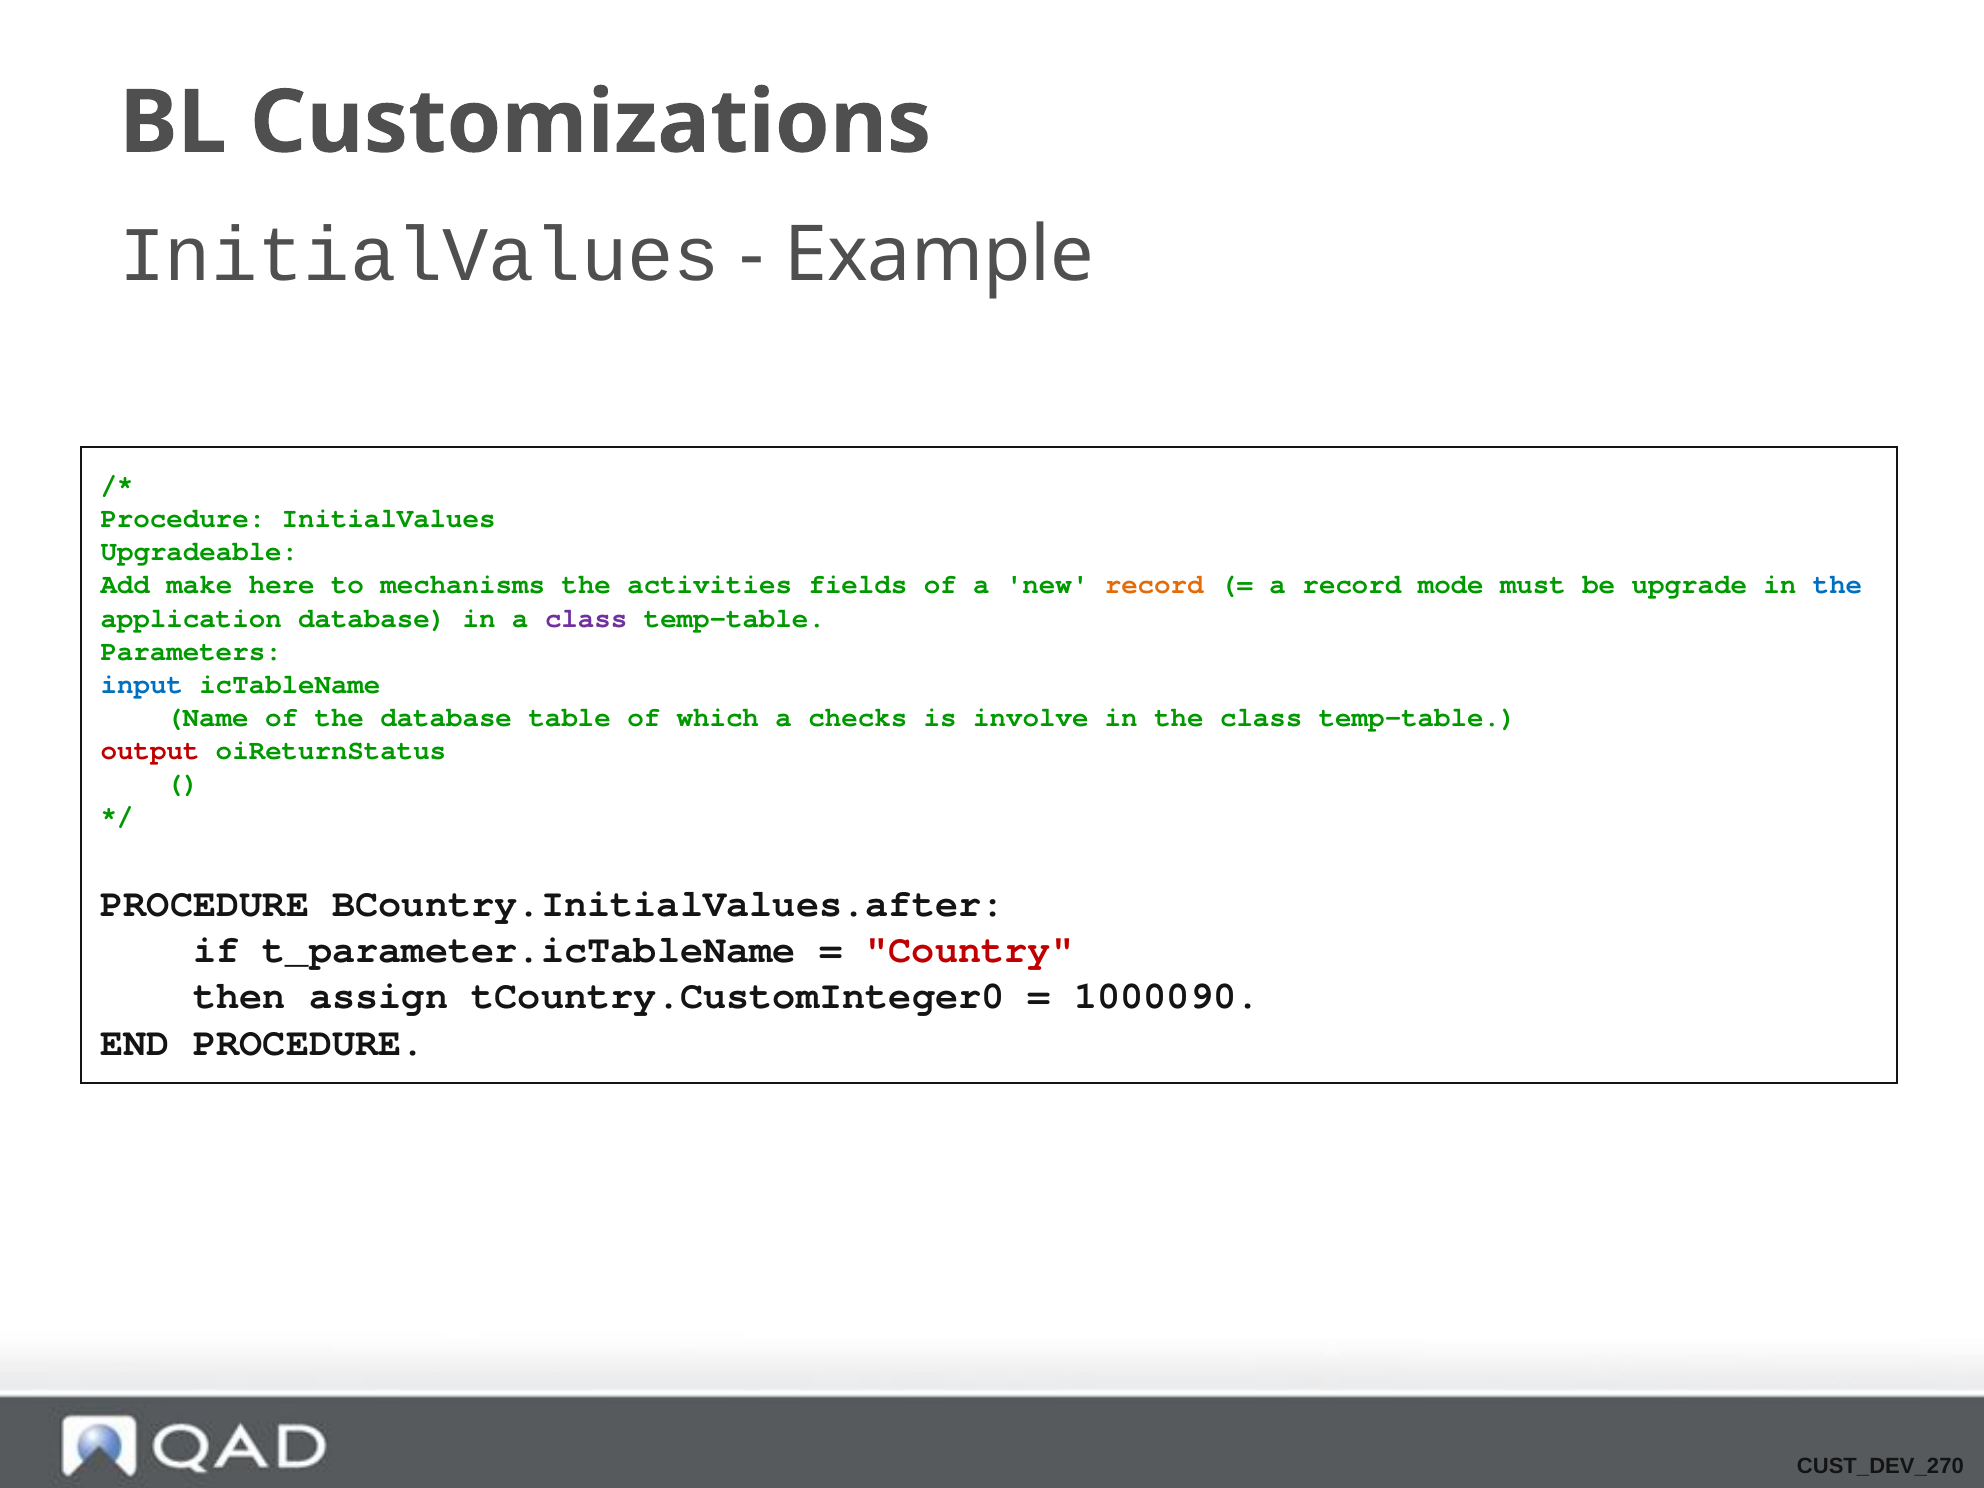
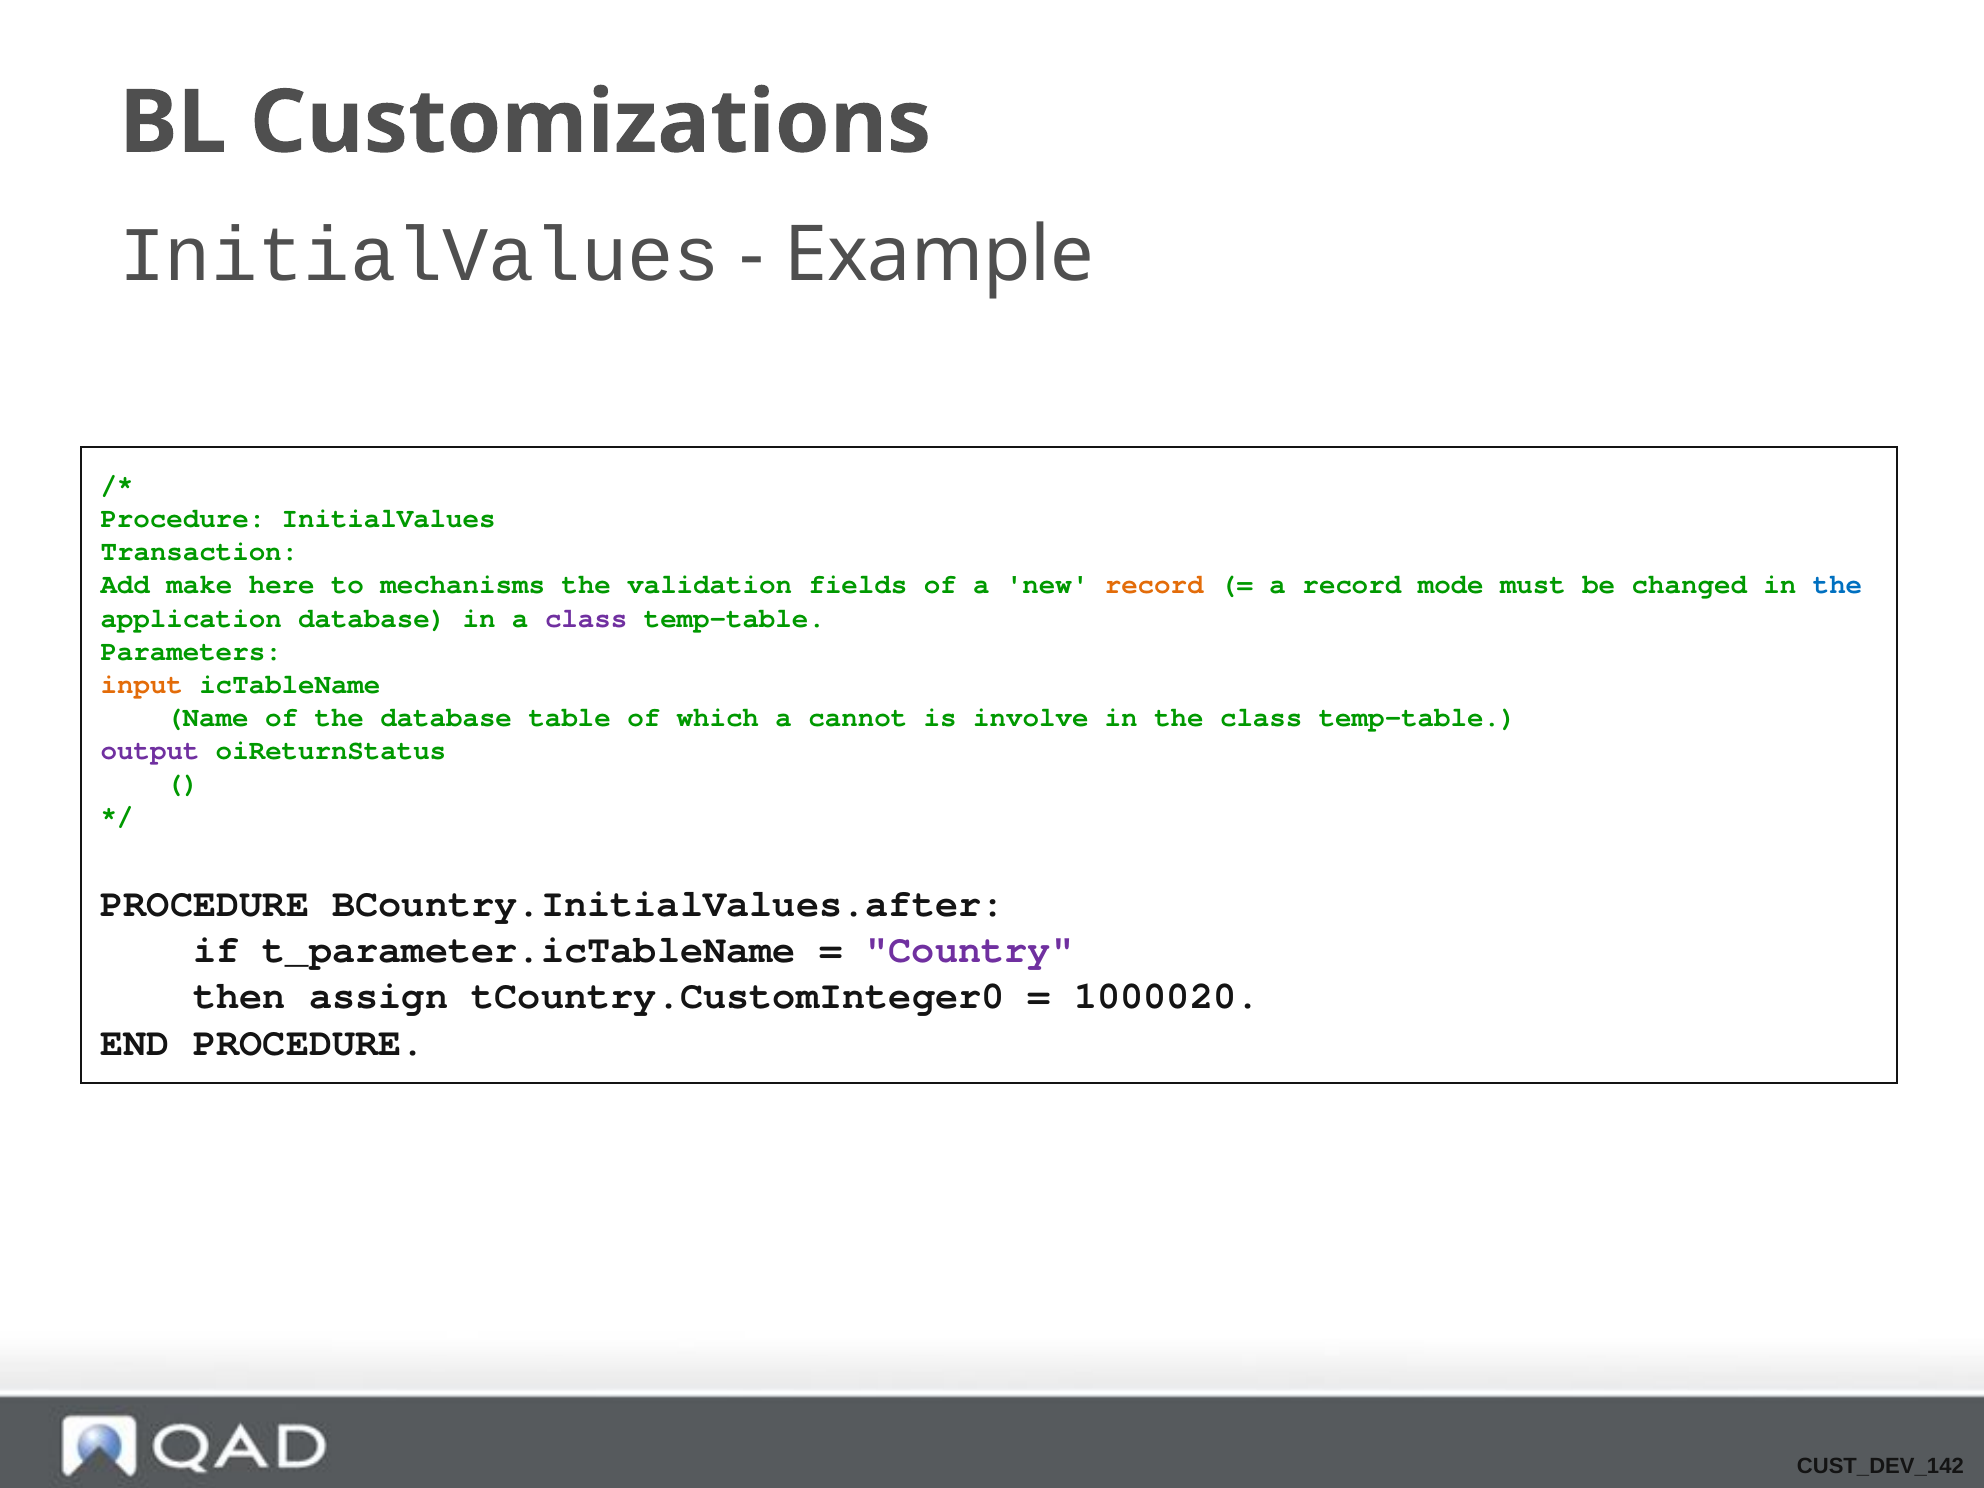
Upgradeable: Upgradeable -> Transaction
activities: activities -> validation
upgrade: upgrade -> changed
input at (142, 684) colour: blue -> orange
checks: checks -> cannot
output at (150, 750) colour: red -> purple
Country at (970, 950) colour: red -> purple
1000090: 1000090 -> 1000020
CUST_DEV_270: CUST_DEV_270 -> CUST_DEV_142
